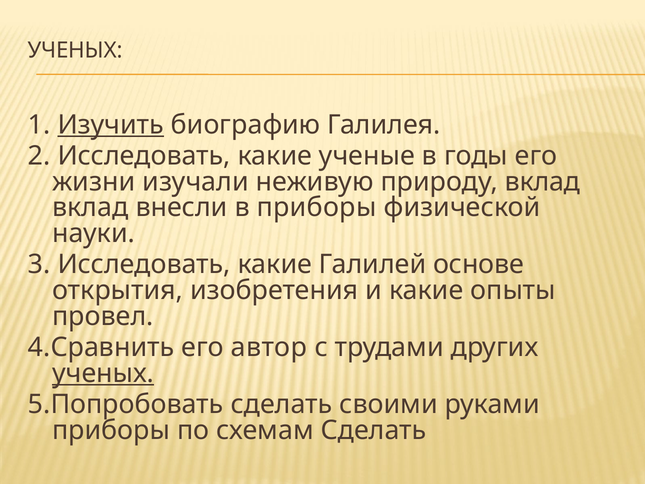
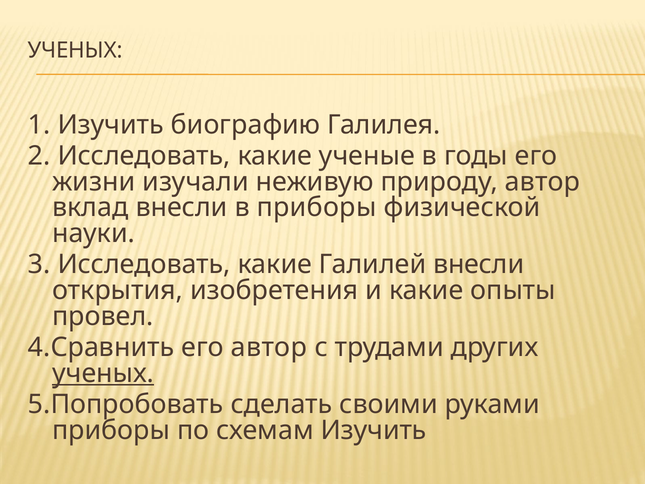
Изучить at (111, 125) underline: present -> none
природу вклад: вклад -> автор
Галилей основе: основе -> внесли
схемам Сделать: Сделать -> Изучить
